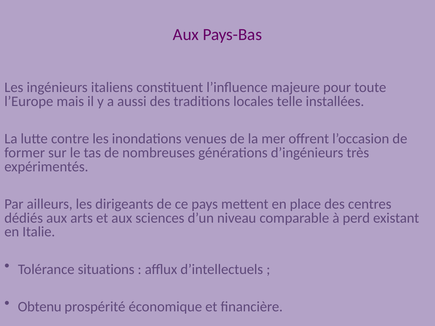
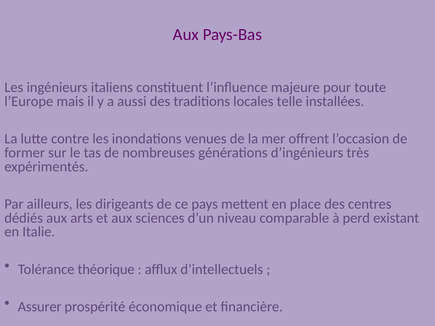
situations: situations -> théorique
Obtenu: Obtenu -> Assurer
